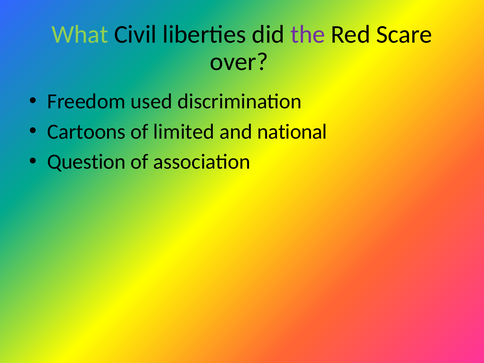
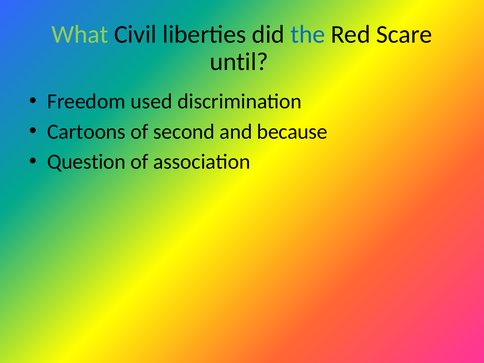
the colour: purple -> blue
over: over -> until
limited: limited -> second
national: national -> because
